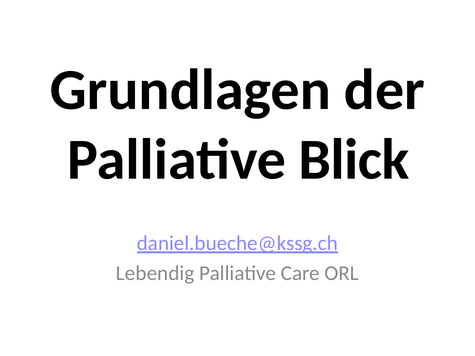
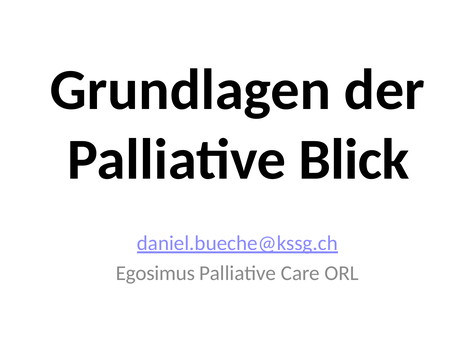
Lebendig: Lebendig -> Egosimus
